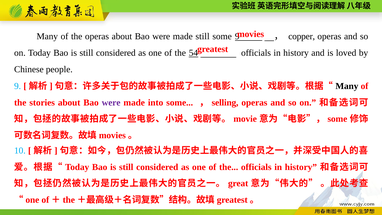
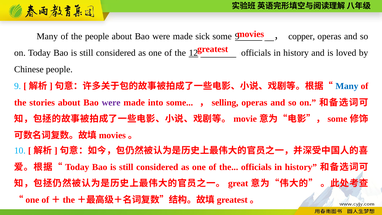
the operas: operas -> people
made still: still -> sick
54: 54 -> 12
Many at (347, 86) colour: black -> blue
